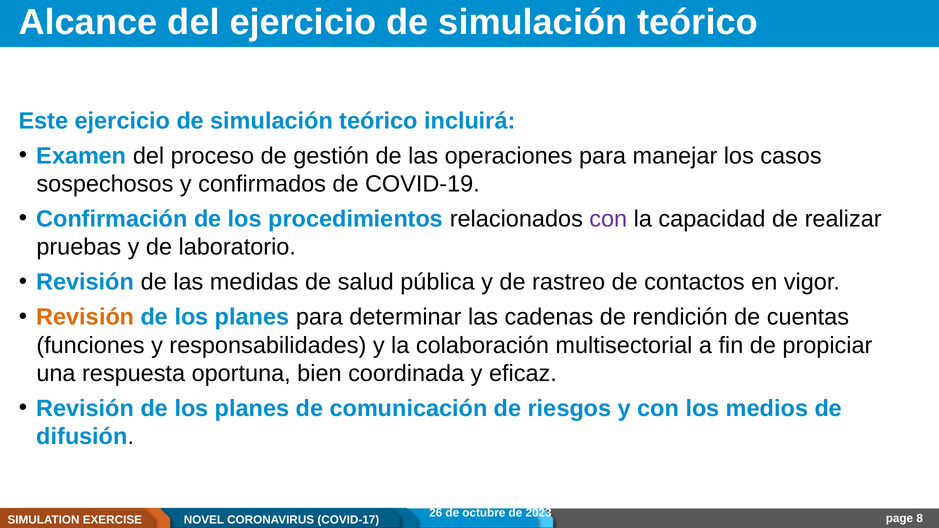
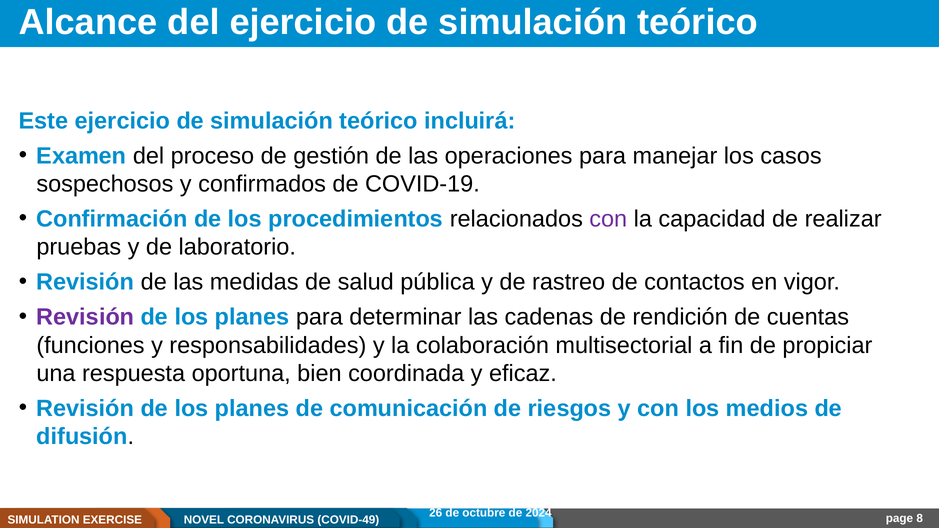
Revisión at (85, 317) colour: orange -> purple
2023: 2023 -> 2024
COVID-17: COVID-17 -> COVID-49
